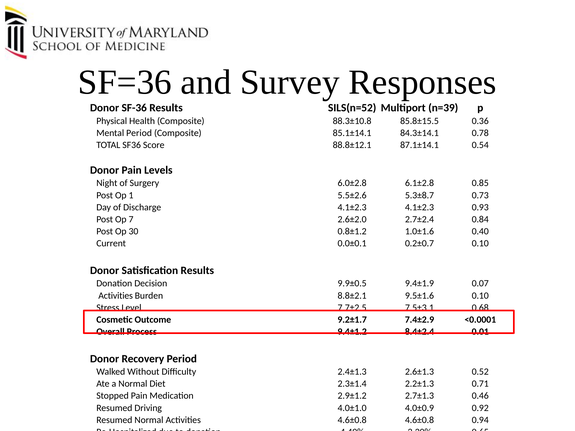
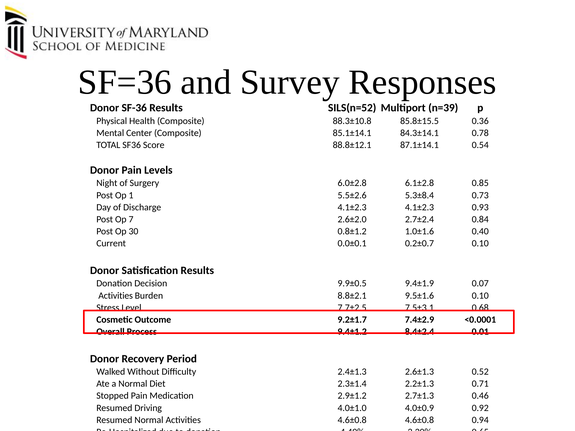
Mental Period: Period -> Center
5.3±8.7: 5.3±8.7 -> 5.3±8.4
